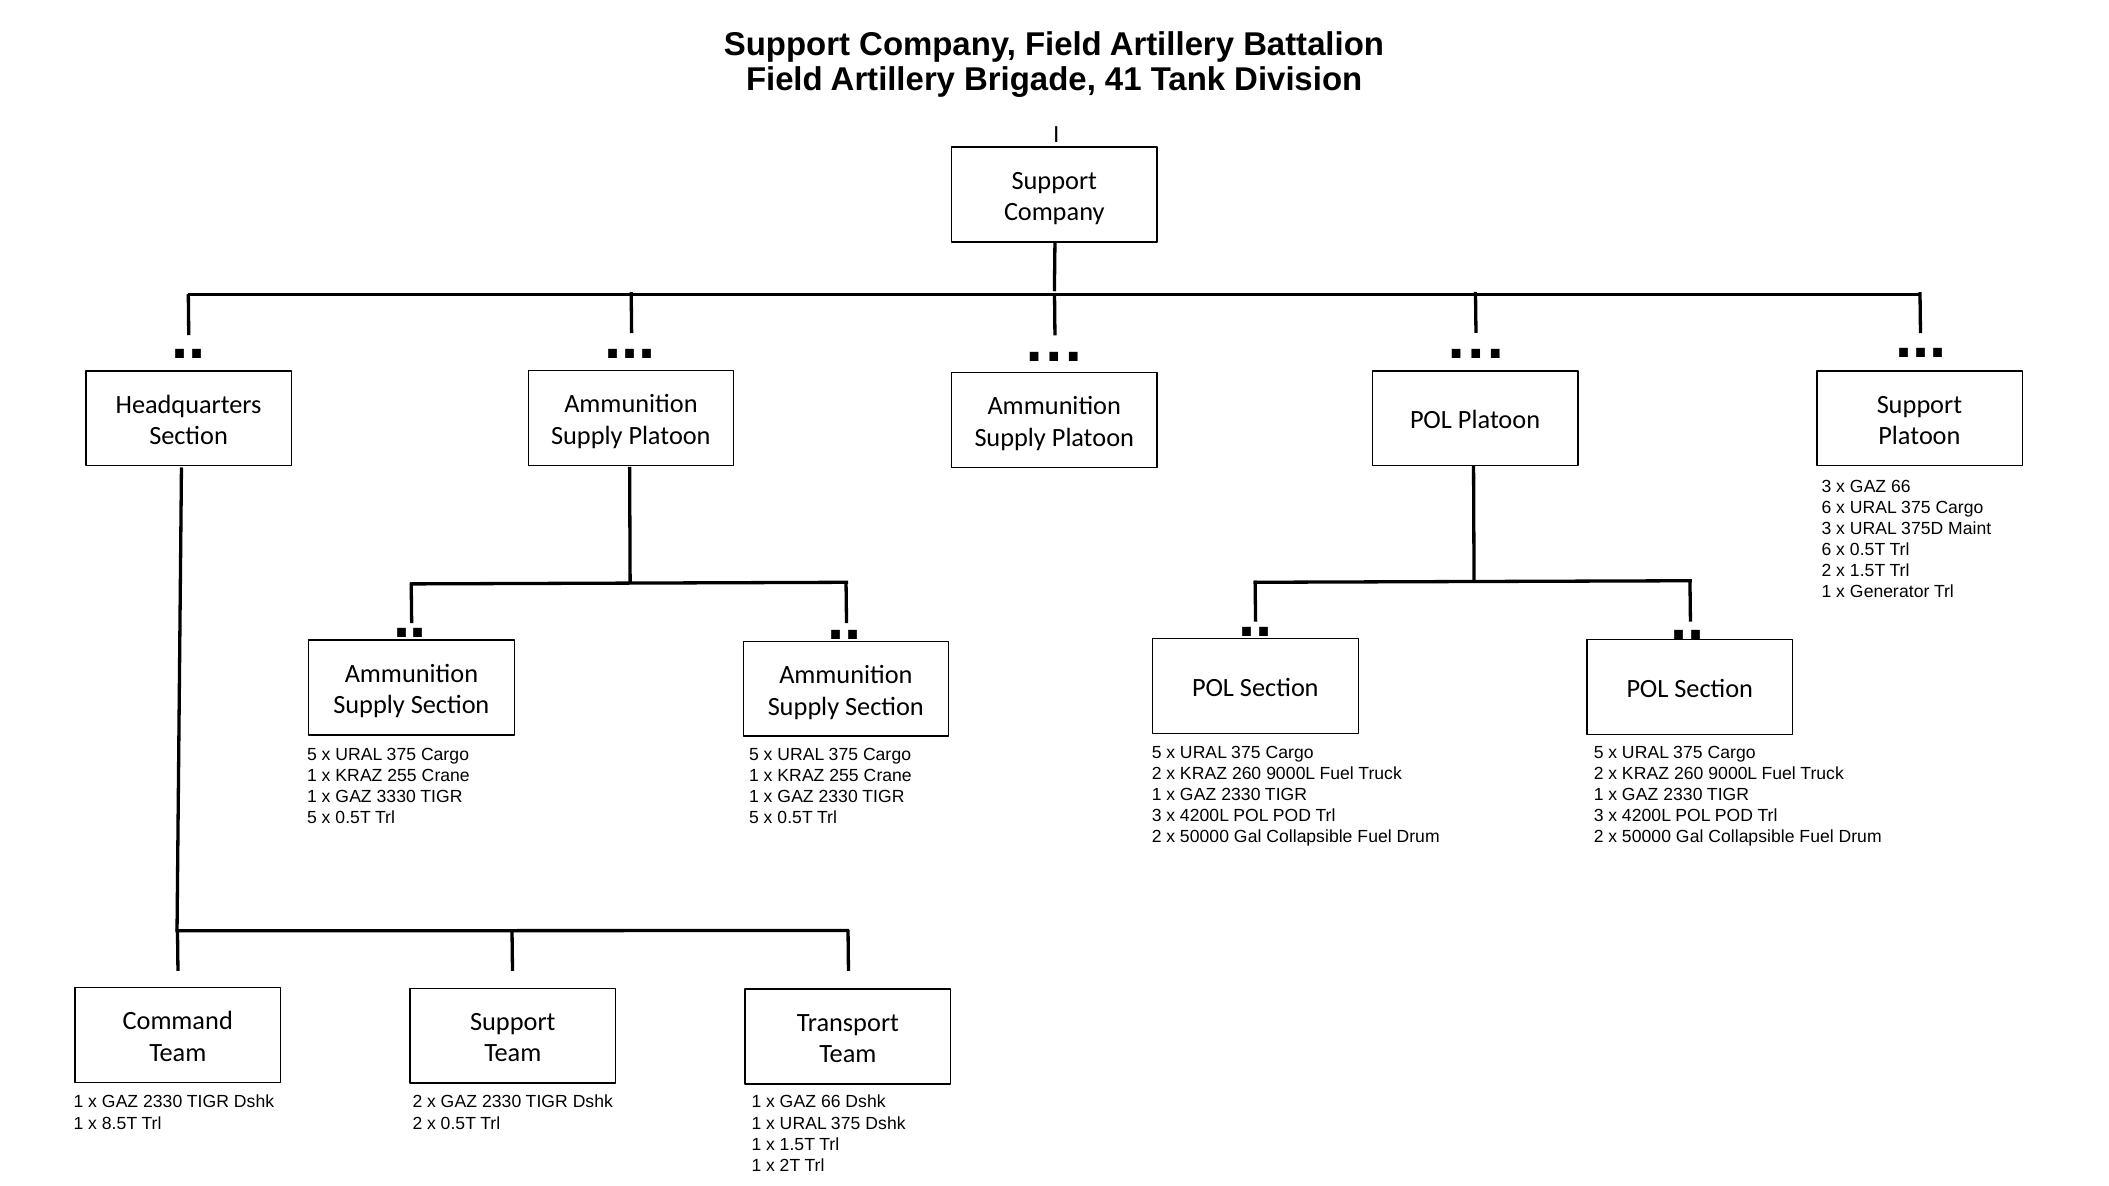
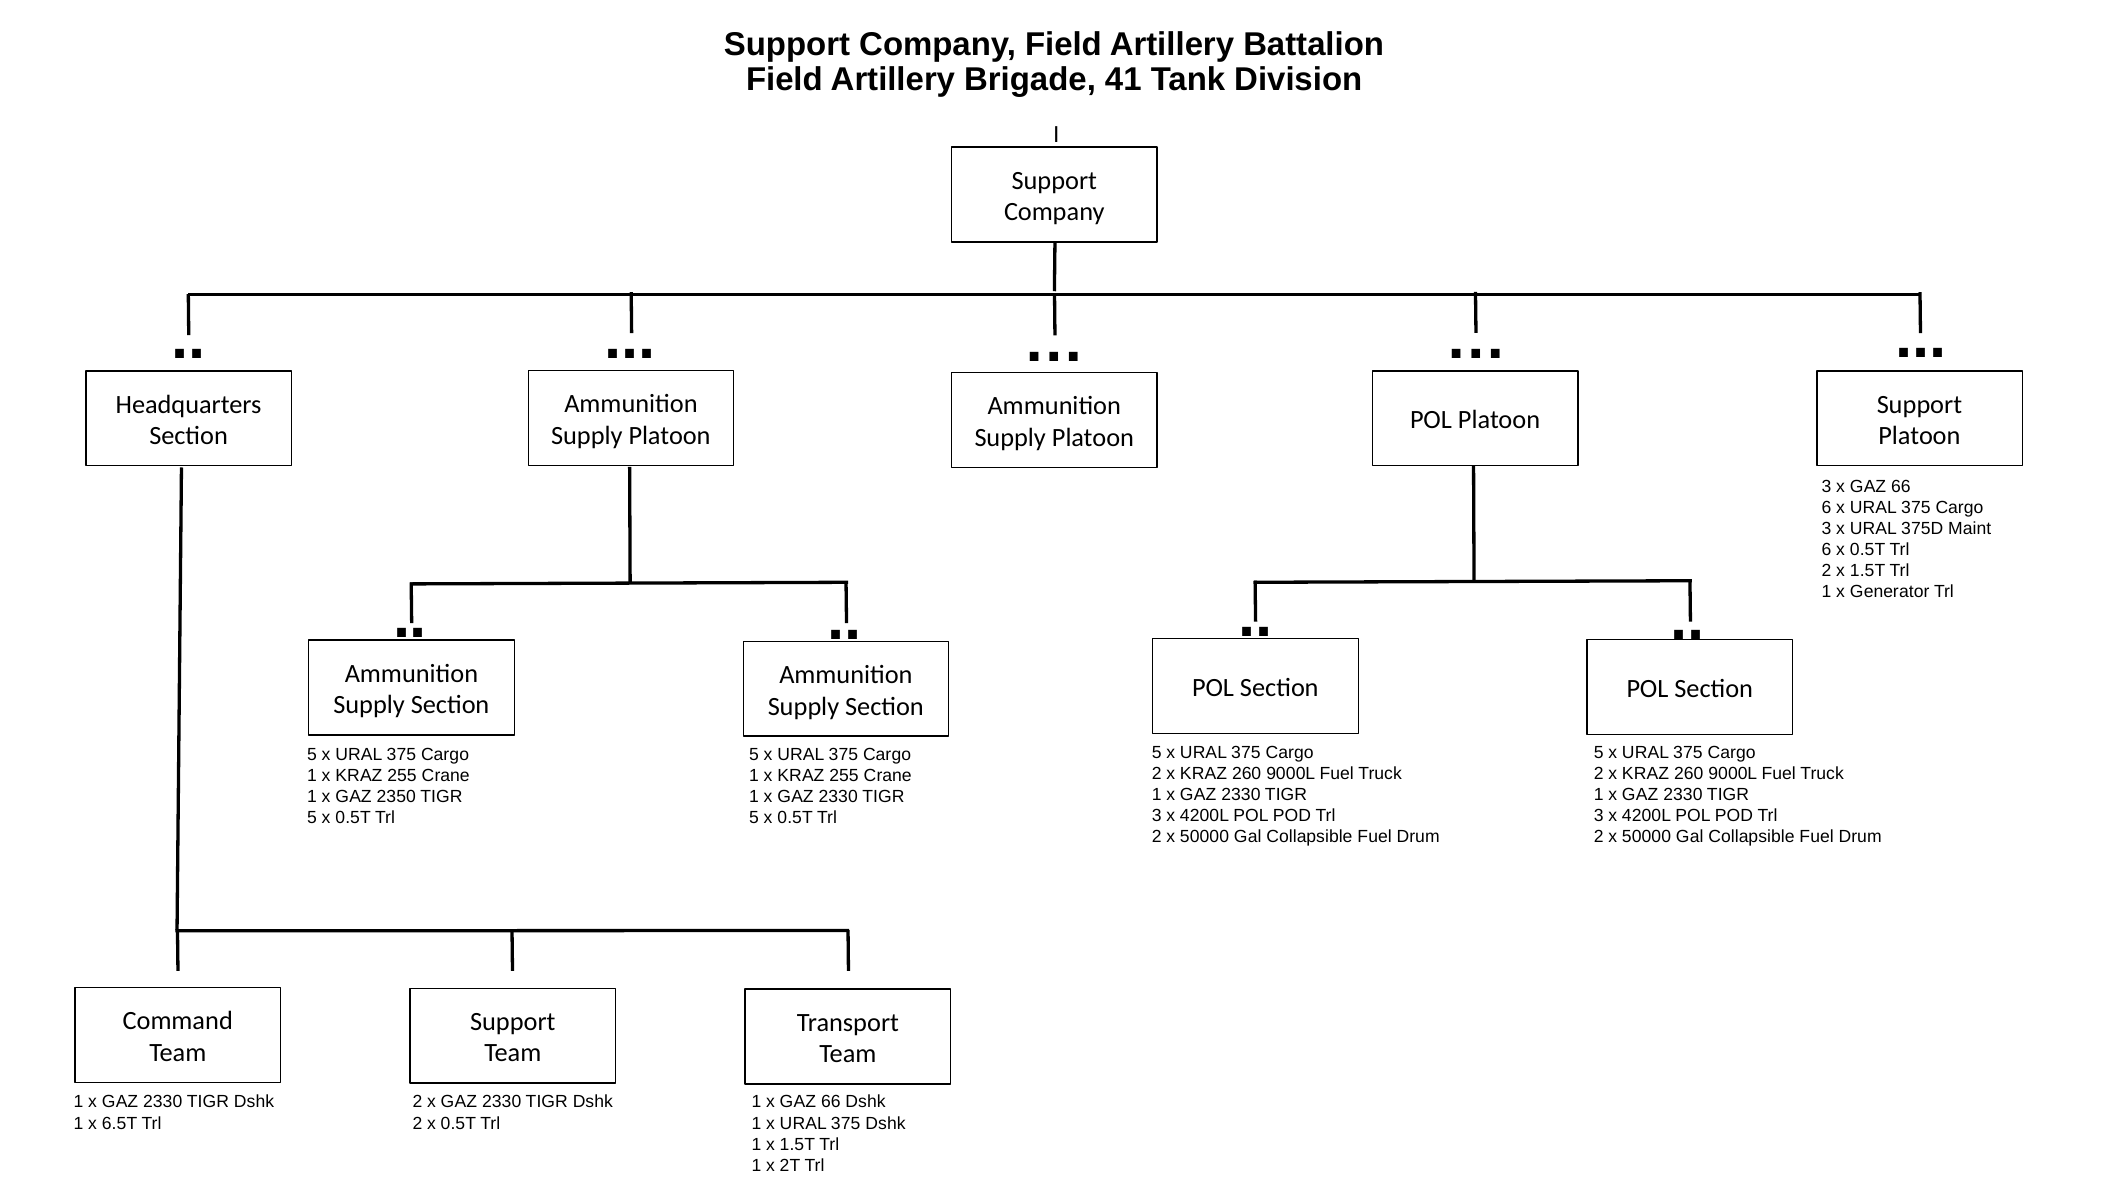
3330: 3330 -> 2350
8.5T: 8.5T -> 6.5T
